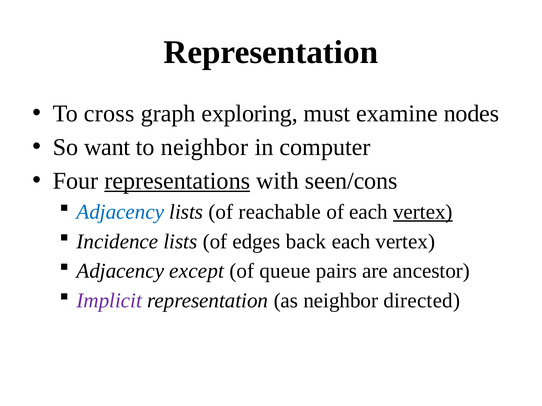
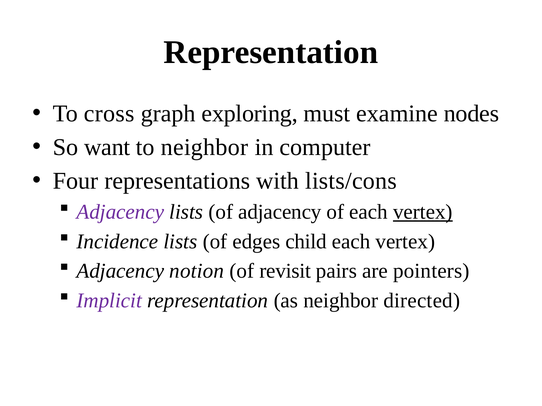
representations underline: present -> none
seen/cons: seen/cons -> lists/cons
Adjacency at (120, 212) colour: blue -> purple
of reachable: reachable -> adjacency
back: back -> child
except: except -> notion
queue: queue -> revisit
ancestor: ancestor -> pointers
